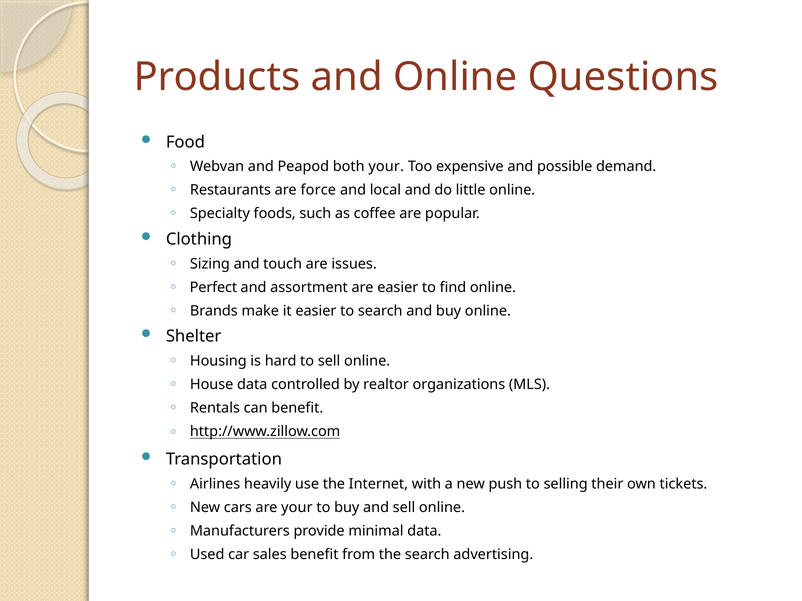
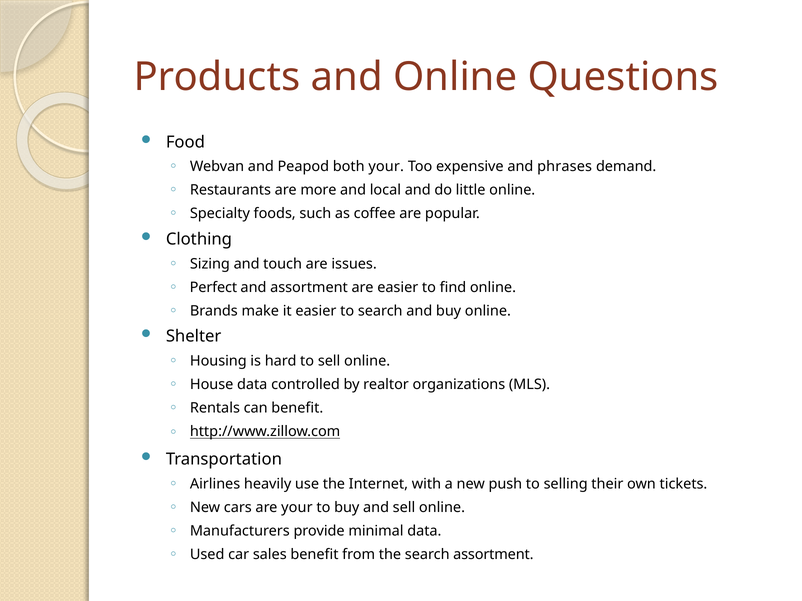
possible: possible -> phrases
force: force -> more
search advertising: advertising -> assortment
